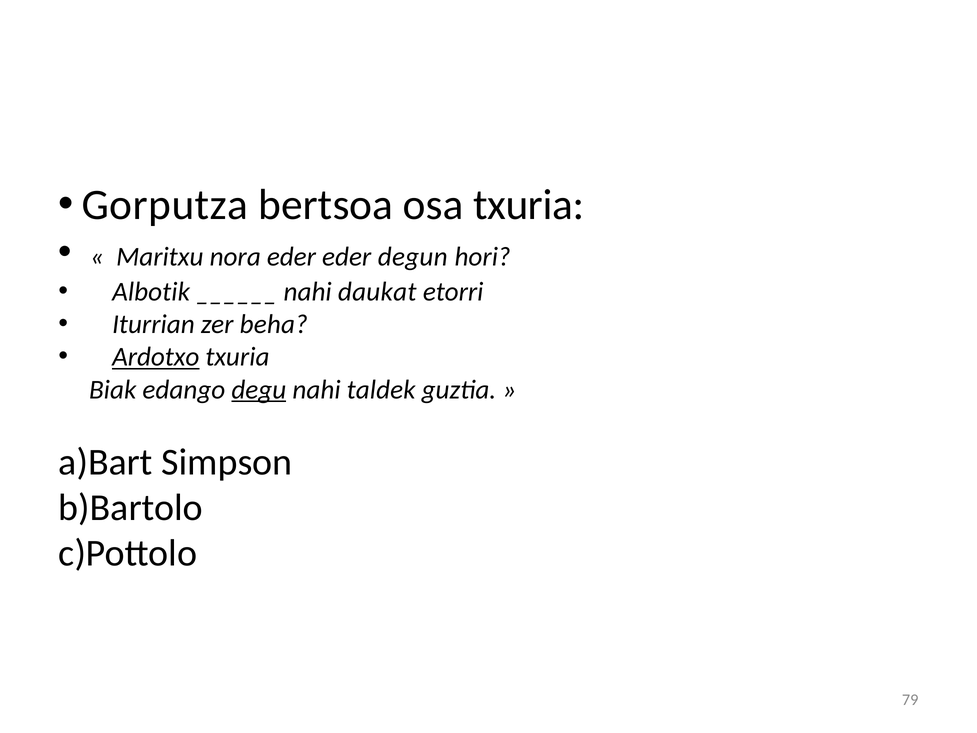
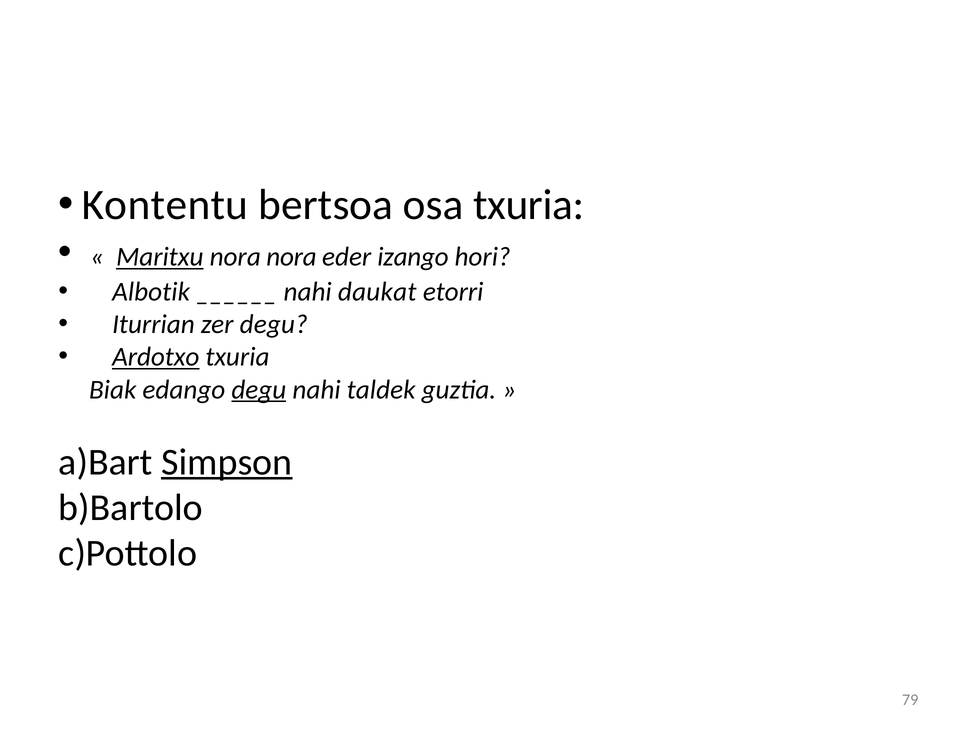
Gorputza: Gorputza -> Kontentu
Maritxu underline: none -> present
nora eder: eder -> nora
degun: degun -> izango
zer beha: beha -> degu
Simpson underline: none -> present
